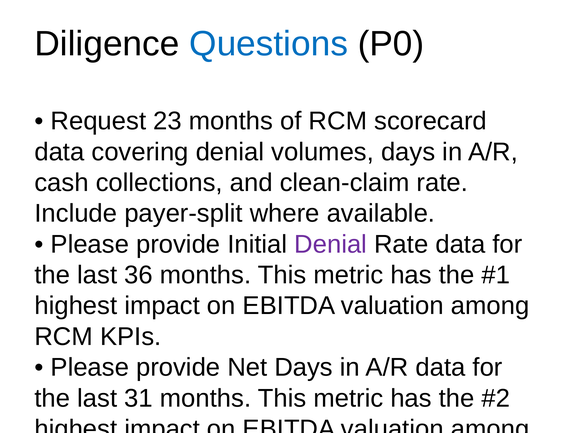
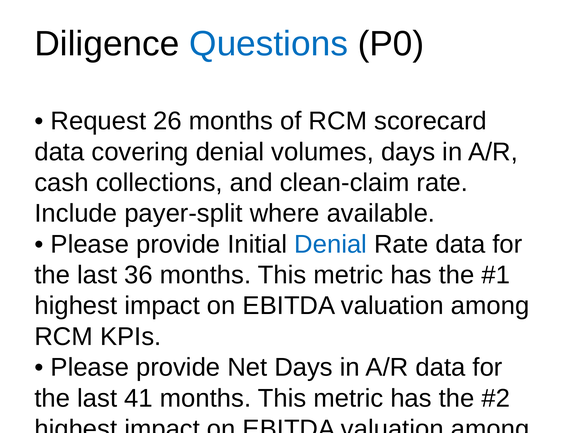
23: 23 -> 26
Denial at (331, 244) colour: purple -> blue
31: 31 -> 41
